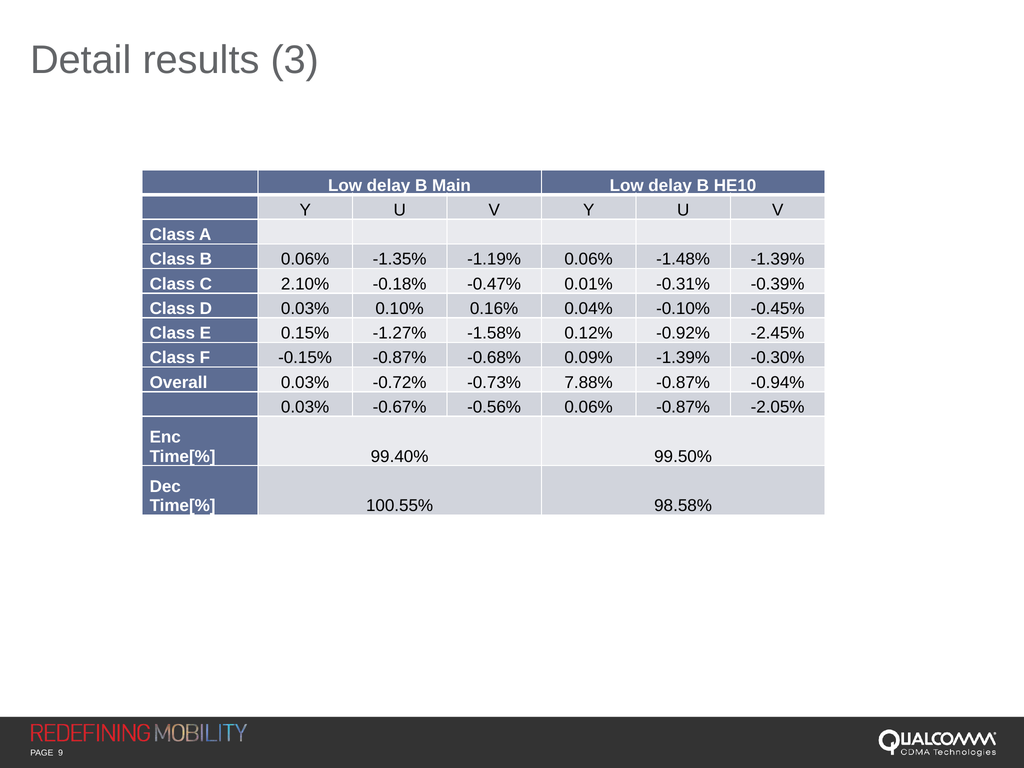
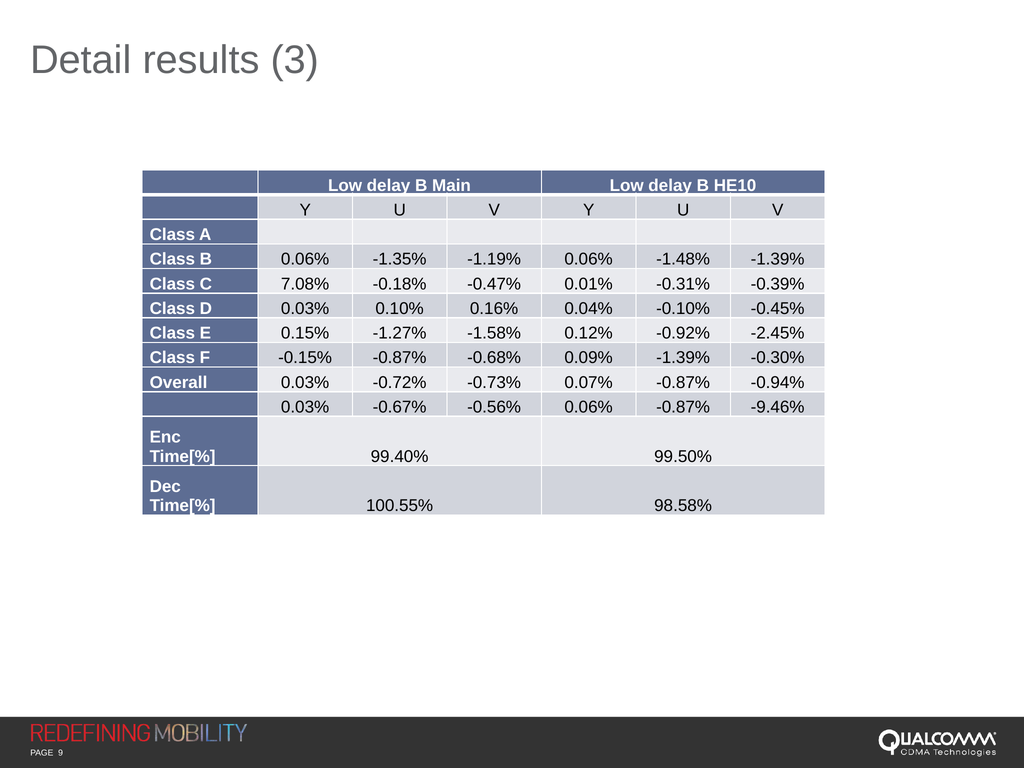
2.10%: 2.10% -> 7.08%
7.88%: 7.88% -> 0.07%
-2.05%: -2.05% -> -9.46%
